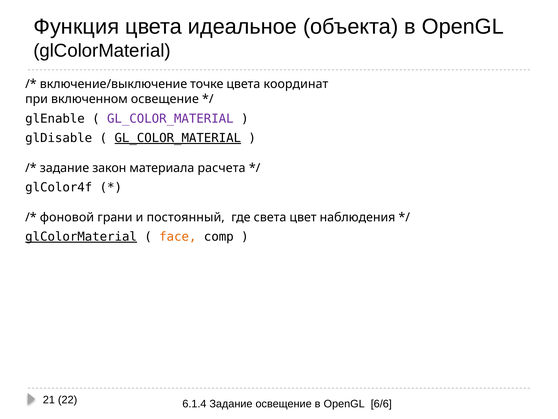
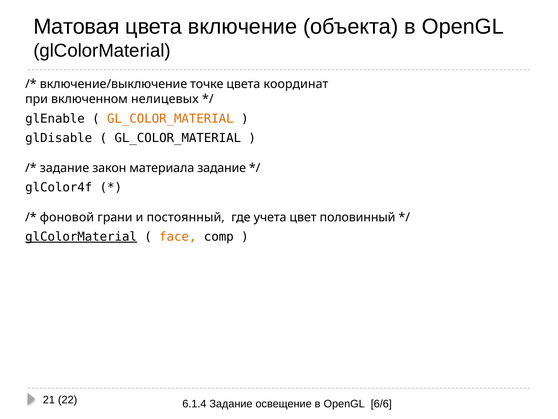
Функция: Функция -> Матовая
идеальное: идеальное -> включение
включенном освещение: освещение -> нелицевых
GL_COLOR_MATERIAL at (170, 118) colour: purple -> orange
GL_COLOR_MATERIAL at (178, 138) underline: present -> none
материала расчета: расчета -> задание
света: света -> учета
наблюдения: наблюдения -> половинный
